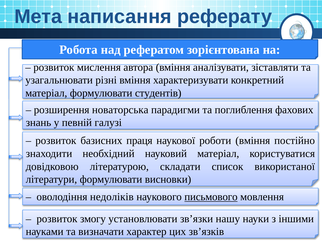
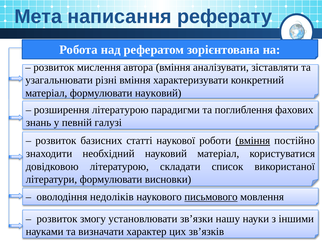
формулювати студентів: студентів -> науковий
розширення новаторська: новаторська -> літературою
праця: праця -> статті
вміння at (253, 140) underline: none -> present
